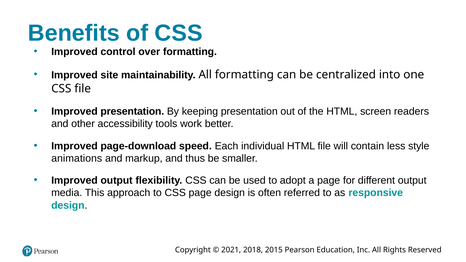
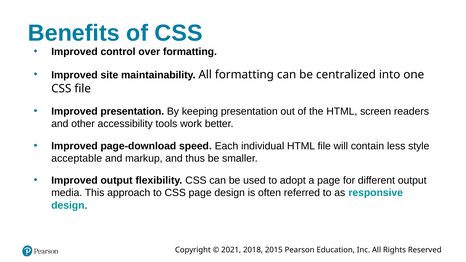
animations: animations -> acceptable
